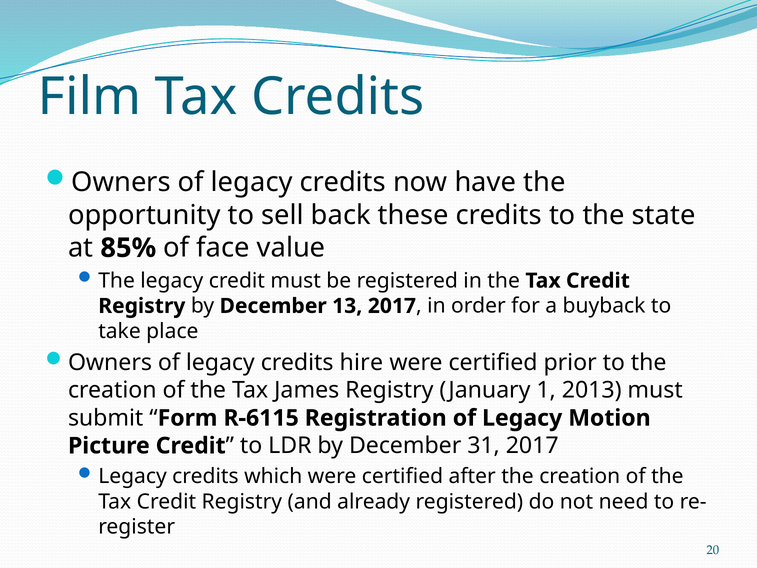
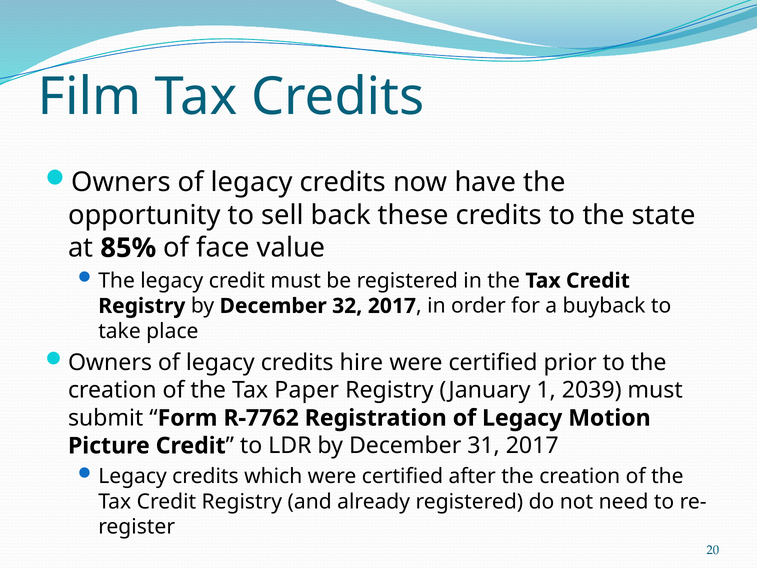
13: 13 -> 32
James: James -> Paper
2013: 2013 -> 2039
R-6115: R-6115 -> R-7762
